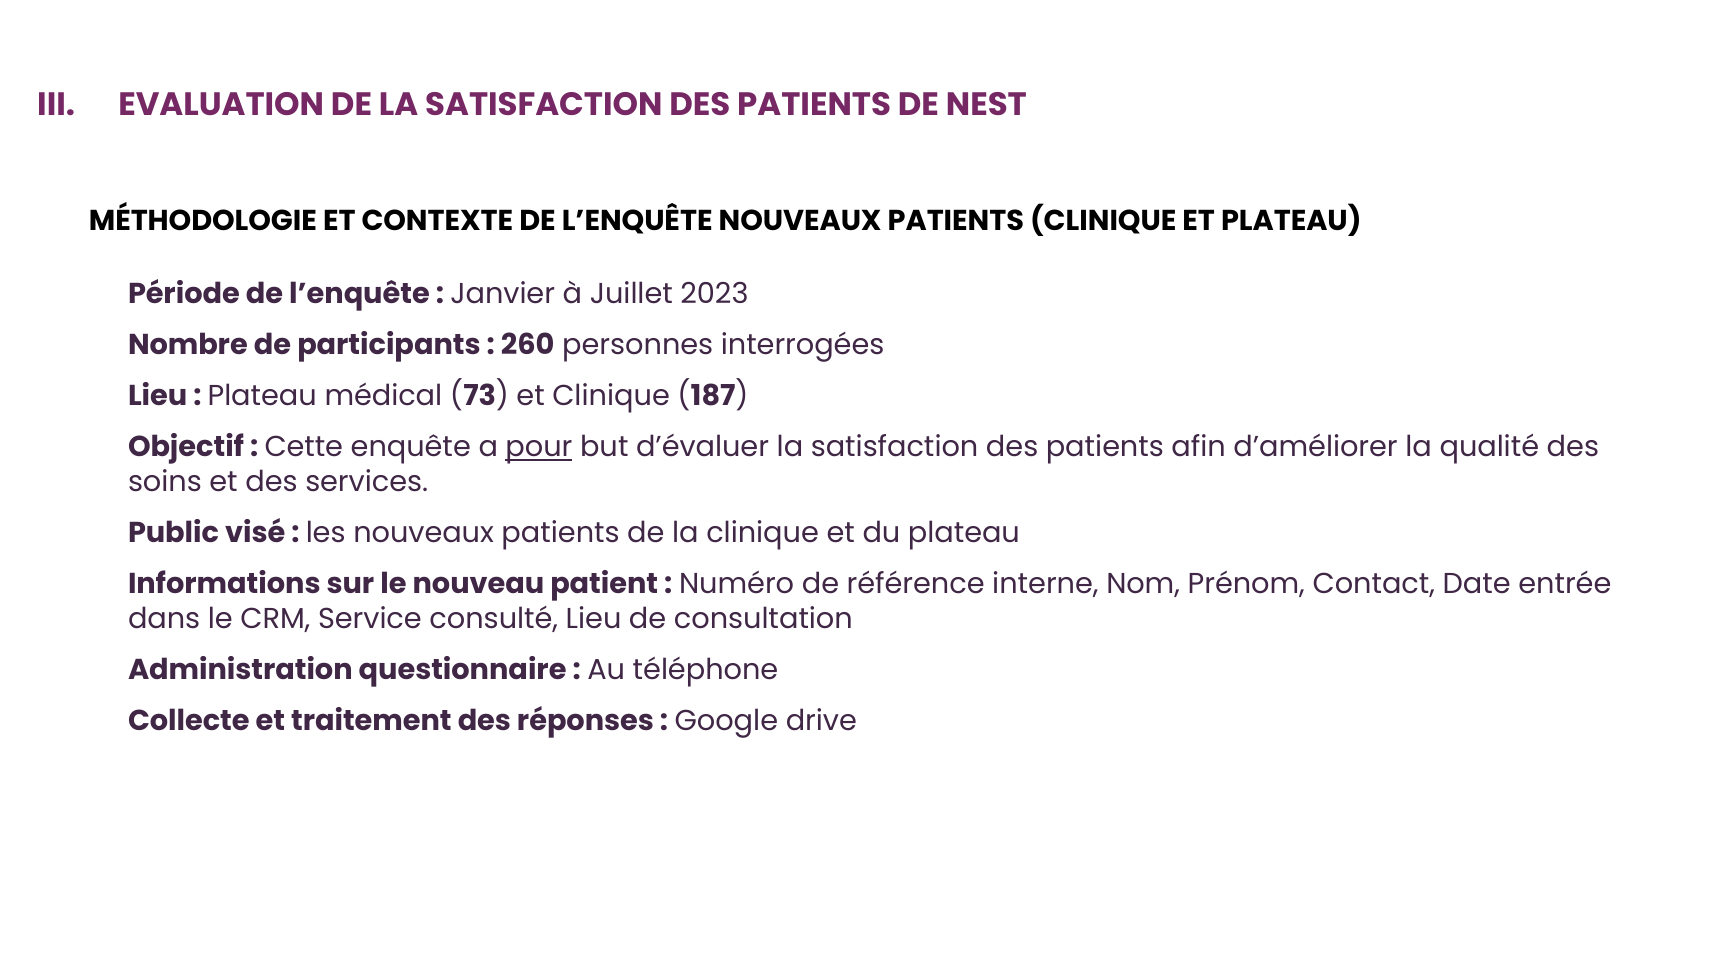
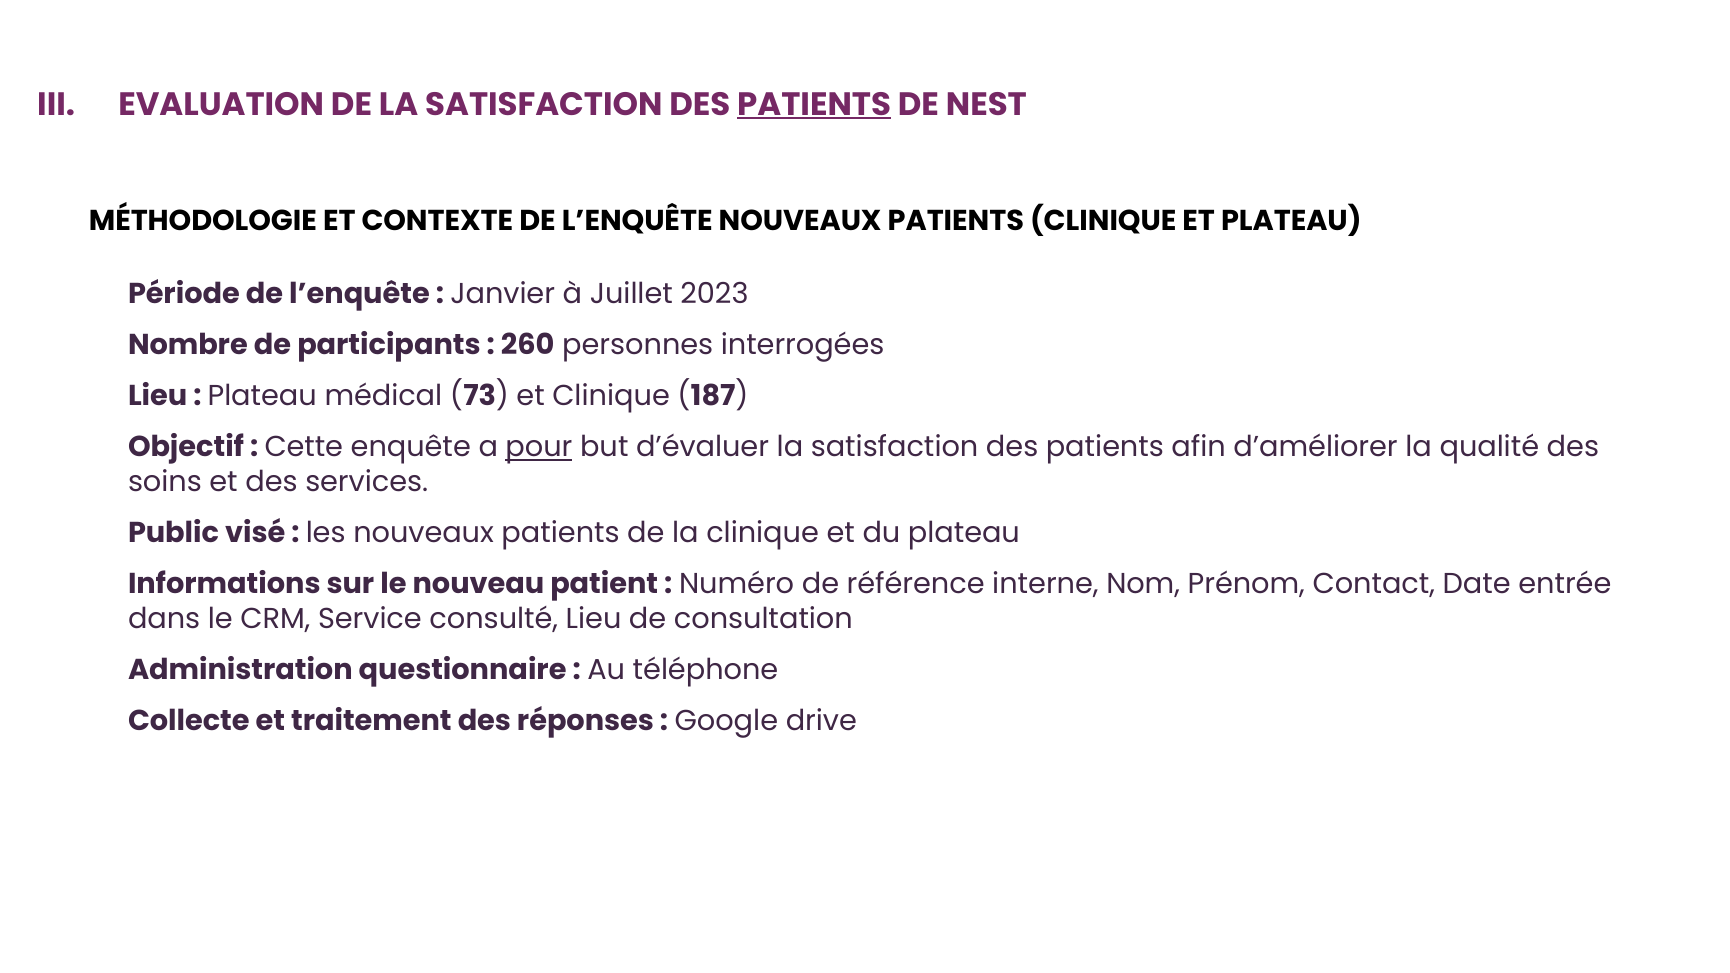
PATIENTS at (814, 104) underline: none -> present
